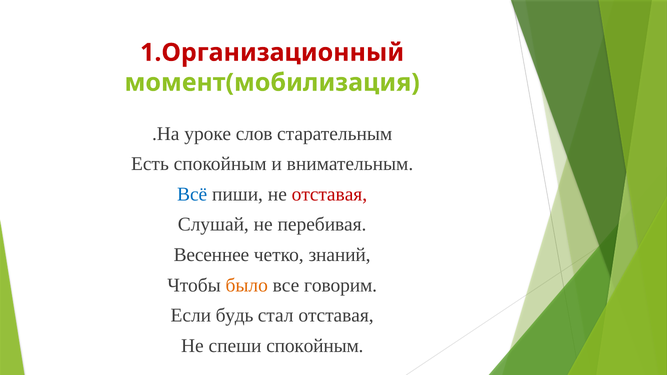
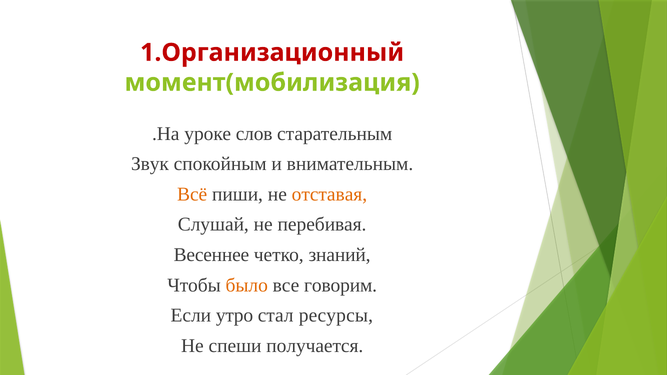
Есть: Есть -> Звук
Всё colour: blue -> orange
отставая at (329, 194) colour: red -> orange
будь: будь -> утро
стал отставая: отставая -> ресурсы
спеши спокойным: спокойным -> получается
